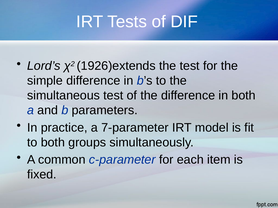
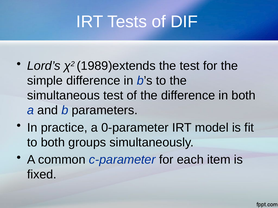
1926)extends: 1926)extends -> 1989)extends
7-parameter: 7-parameter -> 0-parameter
